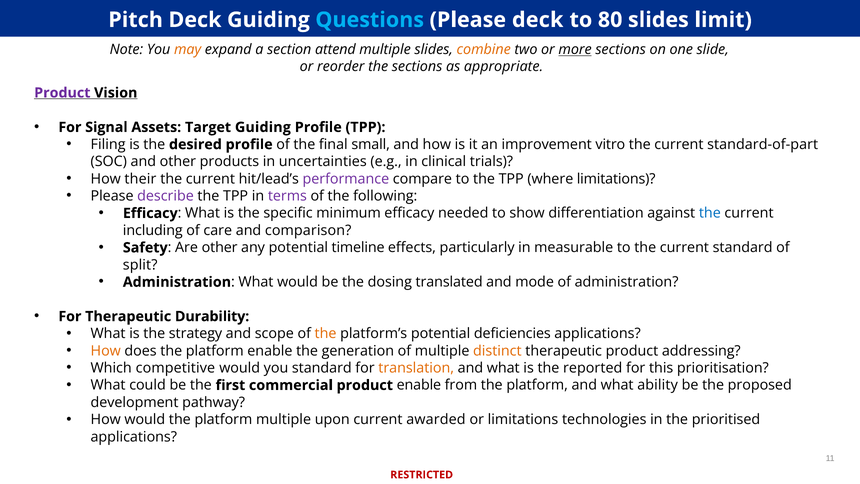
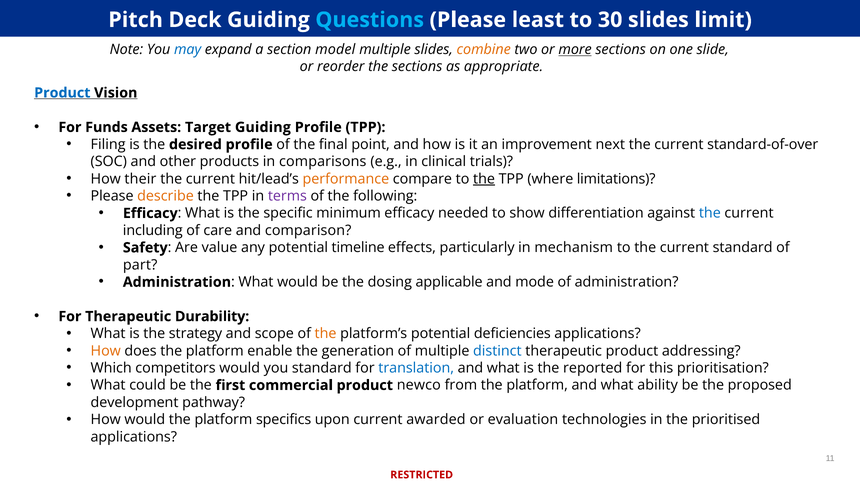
Please deck: deck -> least
80: 80 -> 30
may colour: orange -> blue
attend: attend -> model
Product at (62, 93) colour: purple -> blue
Signal: Signal -> Funds
small: small -> point
vitro: vitro -> next
standard-of-part: standard-of-part -> standard-of-over
uncertainties: uncertainties -> comparisons
performance colour: purple -> orange
the at (484, 179) underline: none -> present
describe colour: purple -> orange
Are other: other -> value
measurable: measurable -> mechanism
split: split -> part
translated: translated -> applicable
distinct colour: orange -> blue
competitive: competitive -> competitors
translation colour: orange -> blue
product enable: enable -> newco
platform multiple: multiple -> specifics
or limitations: limitations -> evaluation
